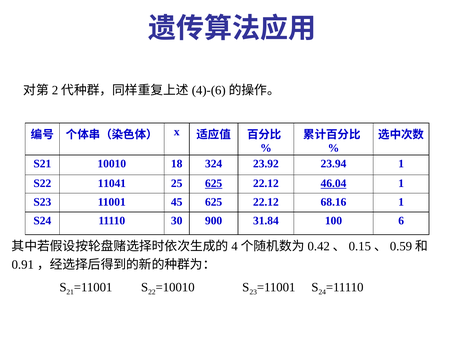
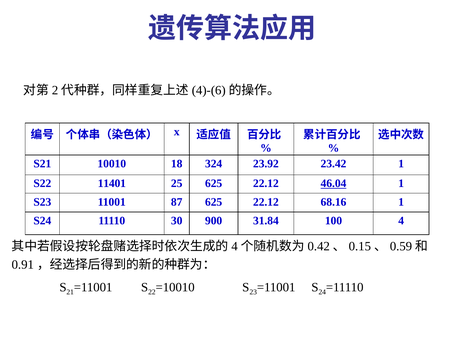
23.94: 23.94 -> 23.42
11041: 11041 -> 11401
625 at (214, 184) underline: present -> none
45: 45 -> 87
6: 6 -> 4
